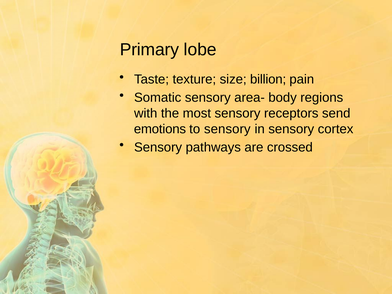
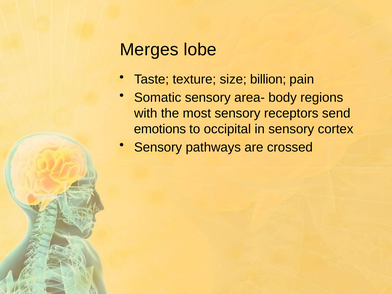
Primary: Primary -> Merges
to sensory: sensory -> occipital
